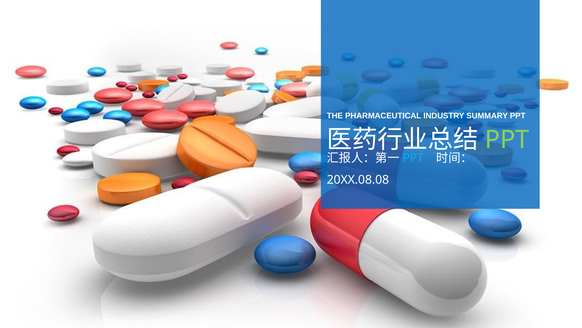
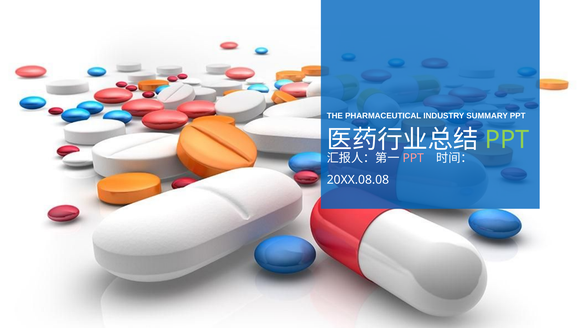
PPT at (413, 158) colour: light blue -> pink
